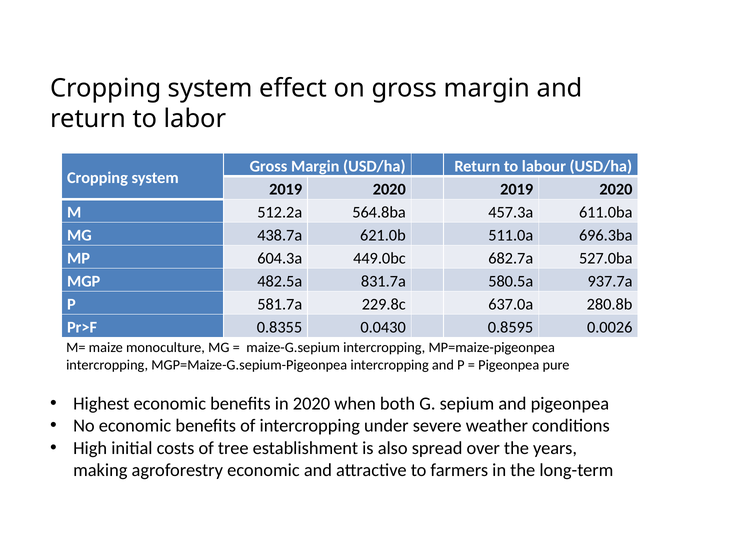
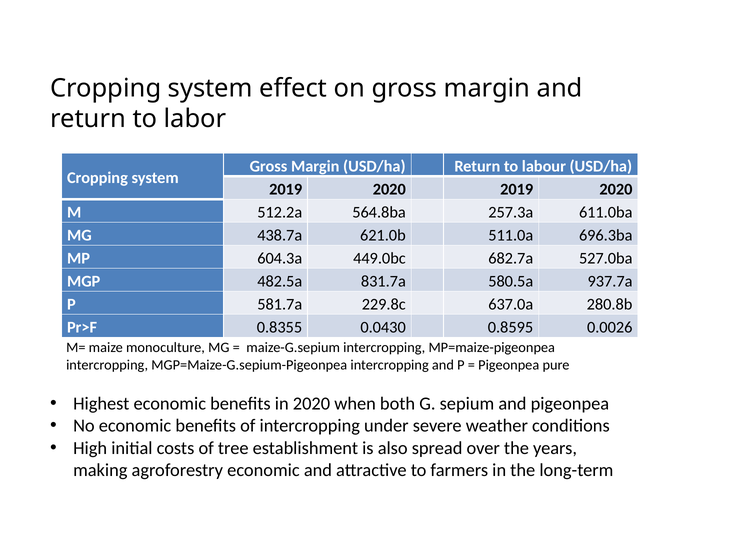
457.3a: 457.3a -> 257.3a
